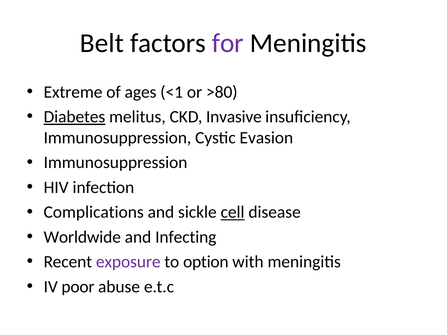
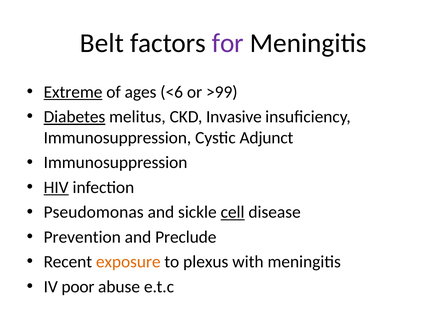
Extreme underline: none -> present
<1: <1 -> <6
>80: >80 -> >99
Evasion: Evasion -> Adjunct
HIV underline: none -> present
Complications: Complications -> Pseudomonas
Worldwide: Worldwide -> Prevention
Infecting: Infecting -> Preclude
exposure colour: purple -> orange
option: option -> plexus
